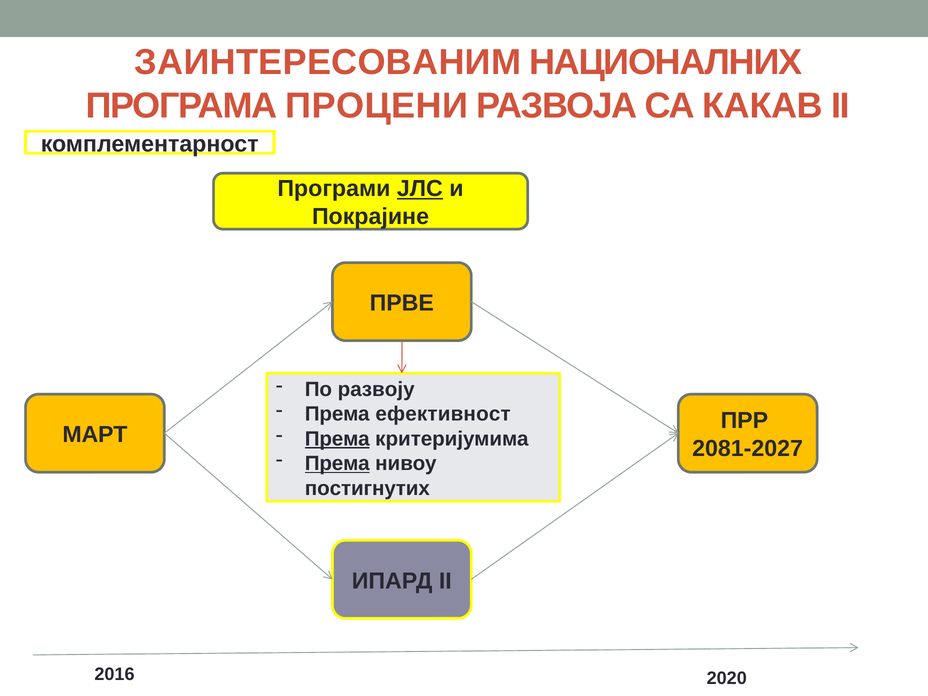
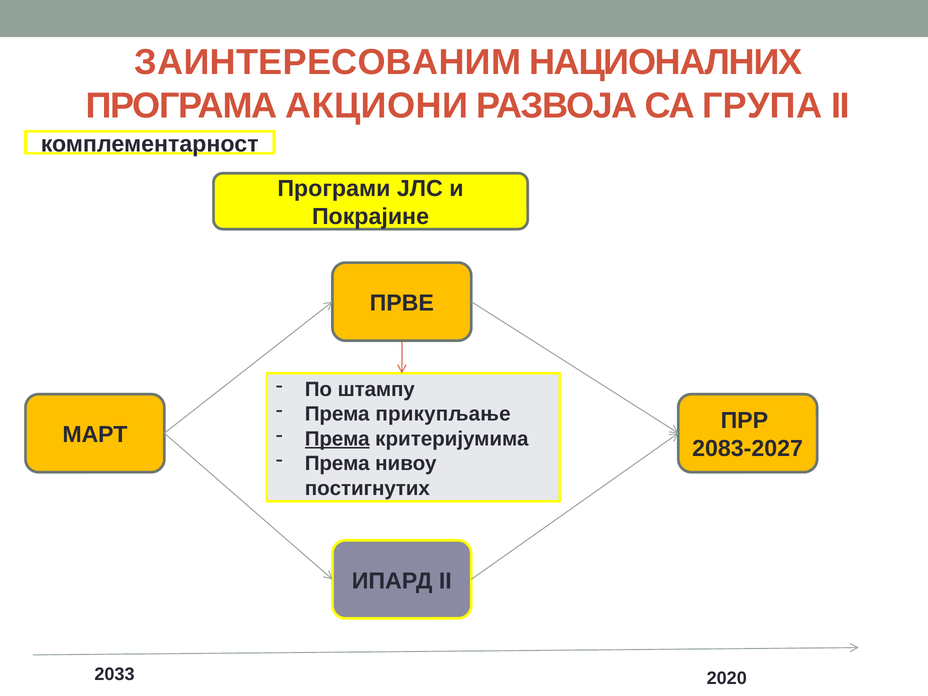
ПРОЦЕНИ: ПРОЦЕНИ -> АКЦИОНИ
КАКАВ: КАКАВ -> ГРУПА
ЈЛС underline: present -> none
рaзвojу: рaзвojу -> штампу
ефективност: ефективност -> прикупљање
2081-2027: 2081-2027 -> 2083-2027
Према at (337, 464) underline: present -> none
2016: 2016 -> 2033
